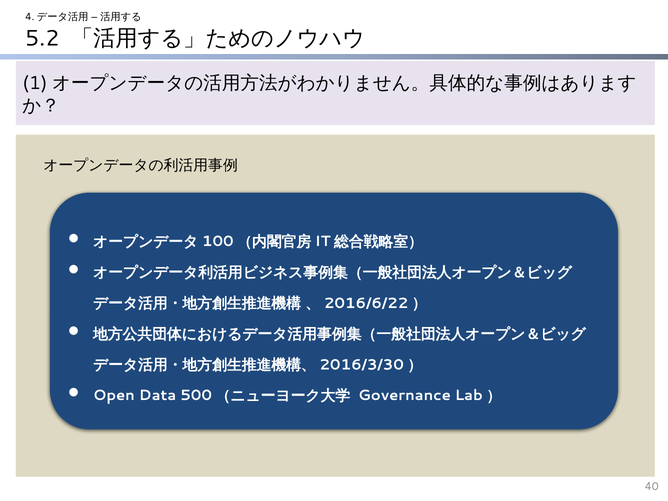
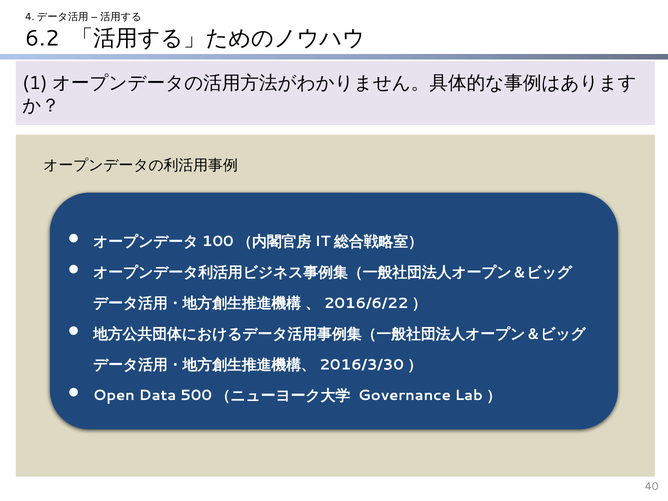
5.2: 5.2 -> 6.2
